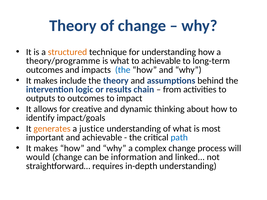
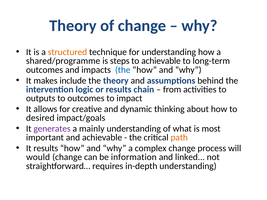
theory/programme: theory/programme -> shared/programme
is what: what -> steps
identify: identify -> desired
generates colour: orange -> purple
justice: justice -> mainly
path colour: blue -> orange
makes at (46, 148): makes -> results
